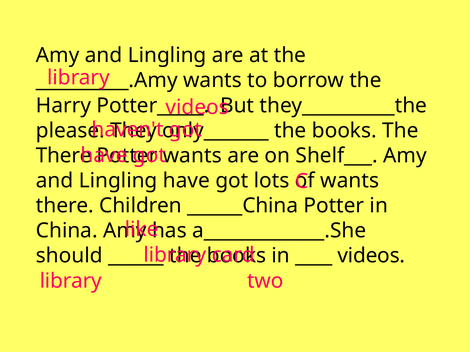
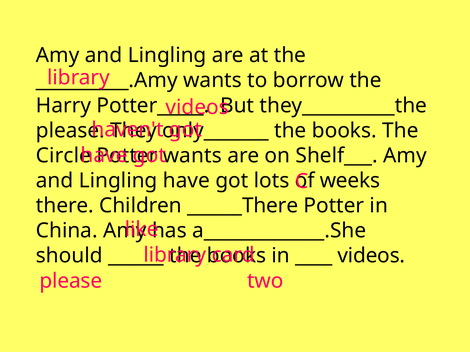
There at (64, 156): There -> Circle
wants at (350, 181): wants -> weeks
______China: ______China -> ______There
library at (71, 281): library -> please
